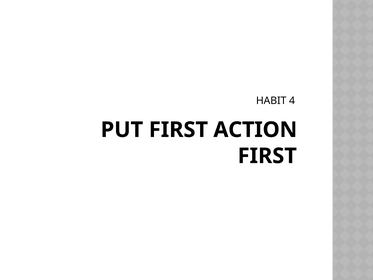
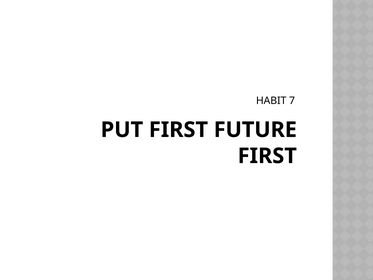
4: 4 -> 7
ACTION: ACTION -> FUTURE
